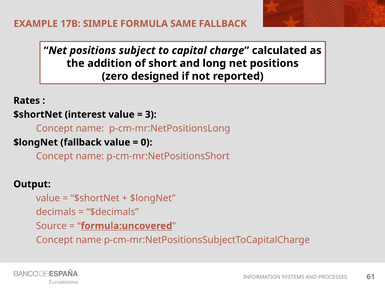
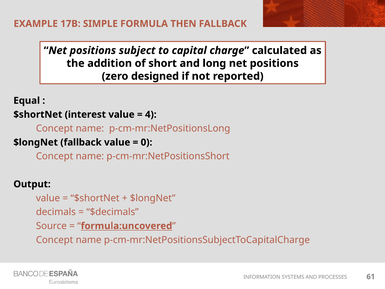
SAME: SAME -> THEN
Rates: Rates -> Equal
3: 3 -> 4
